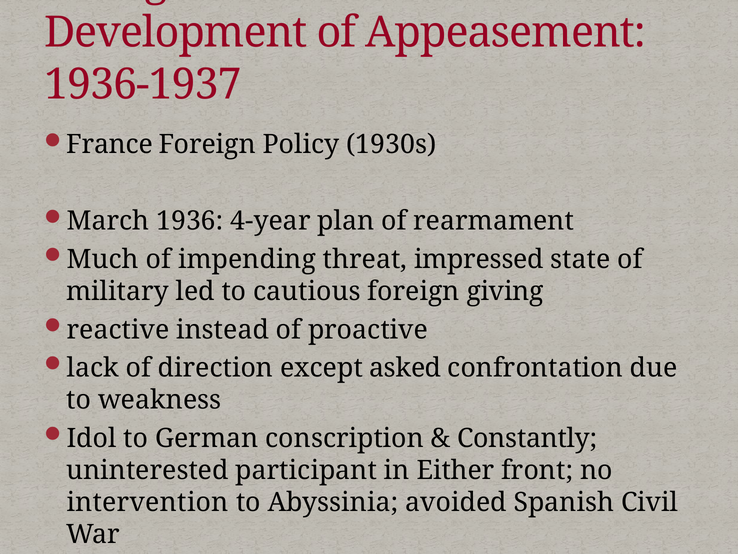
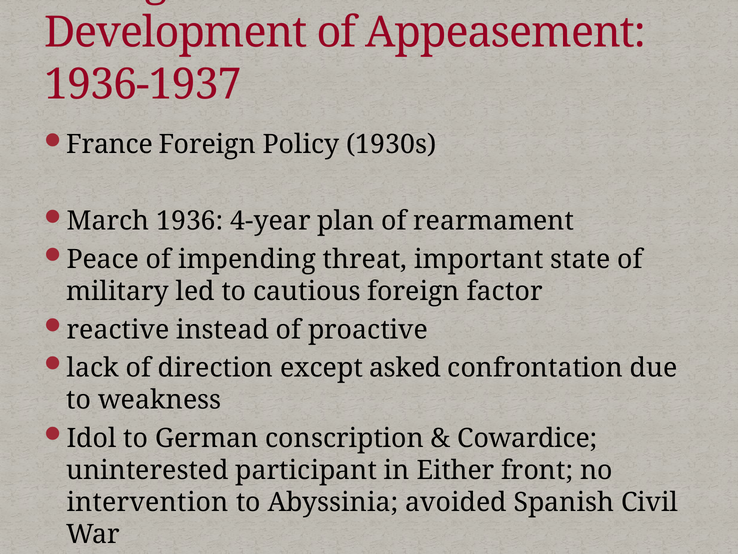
Much: Much -> Peace
impressed: impressed -> important
giving: giving -> factor
Constantly: Constantly -> Cowardice
